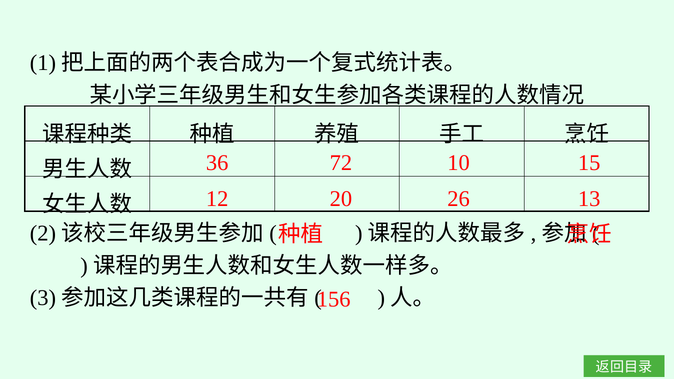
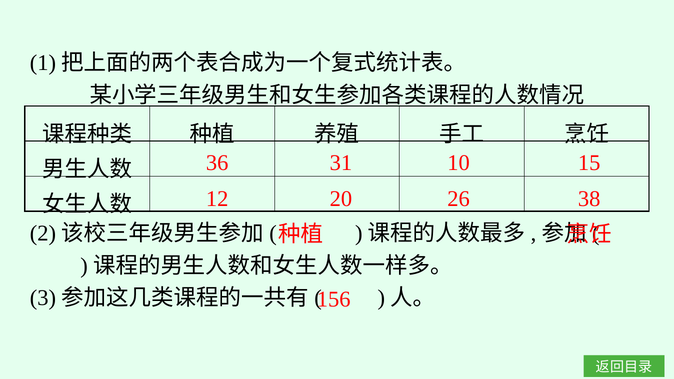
72: 72 -> 31
13: 13 -> 38
